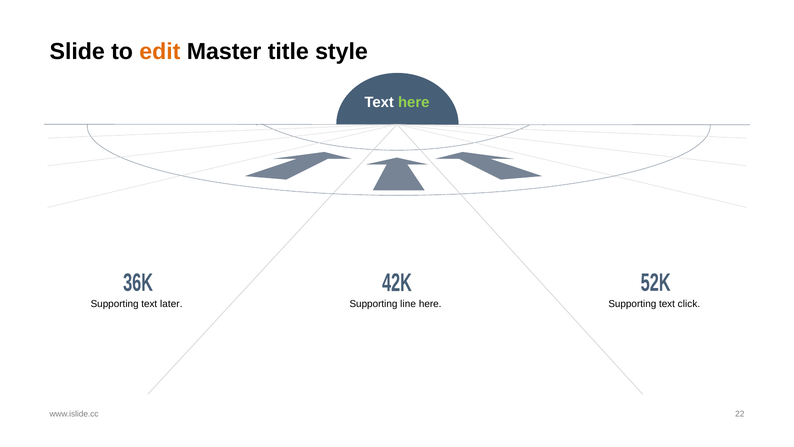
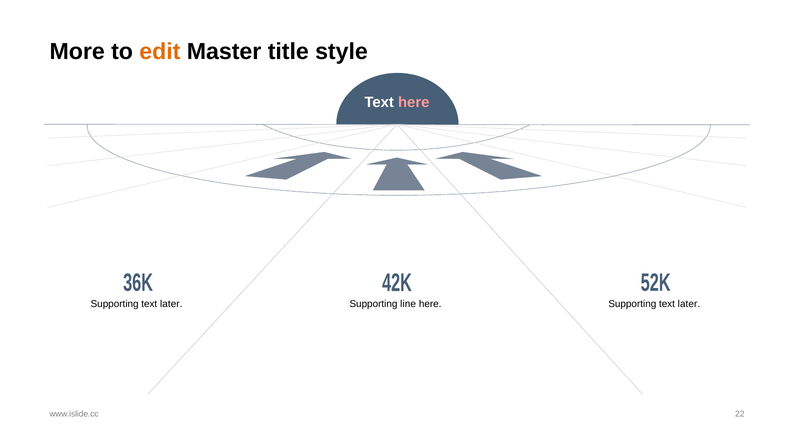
Slide: Slide -> More
here at (414, 102) colour: light green -> pink
click at (689, 304): click -> later
